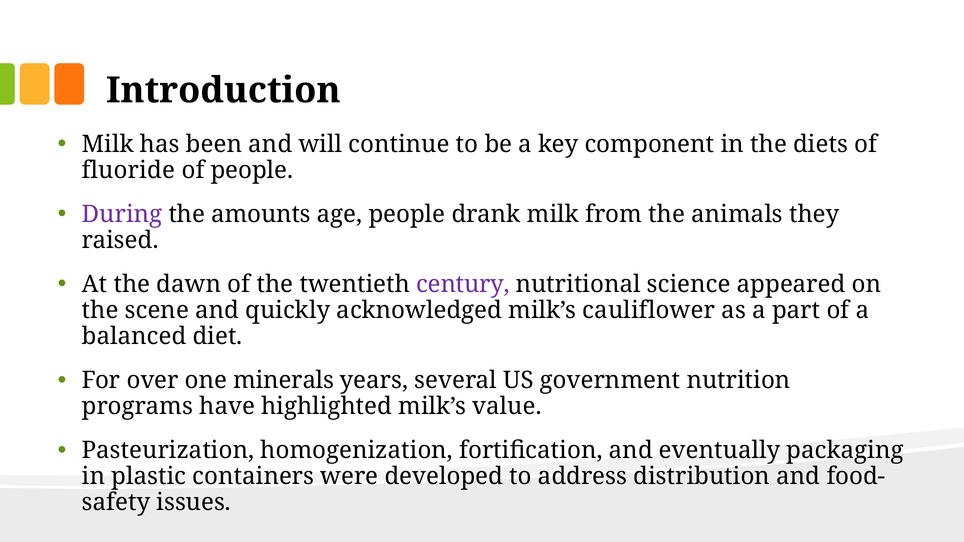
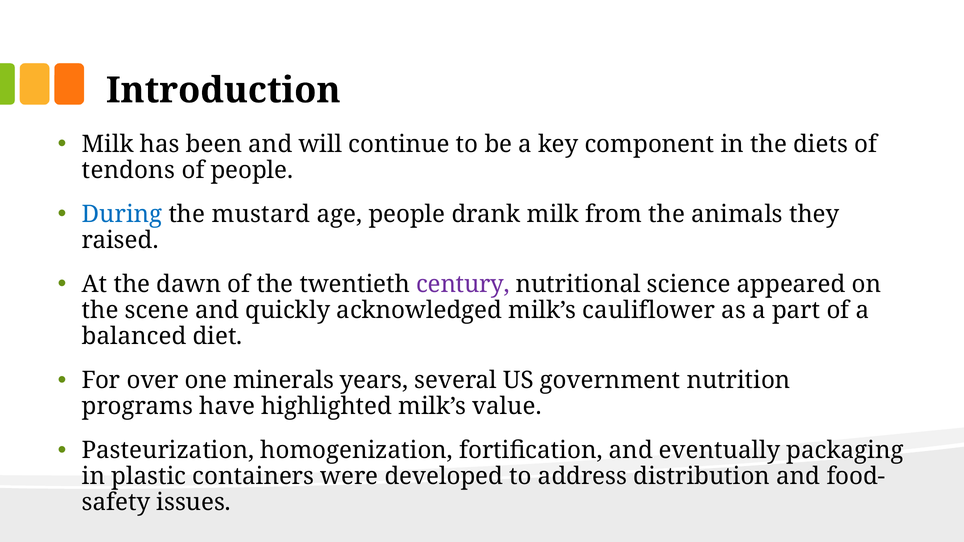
fluoride: fluoride -> tendons
During colour: purple -> blue
amounts: amounts -> mustard
